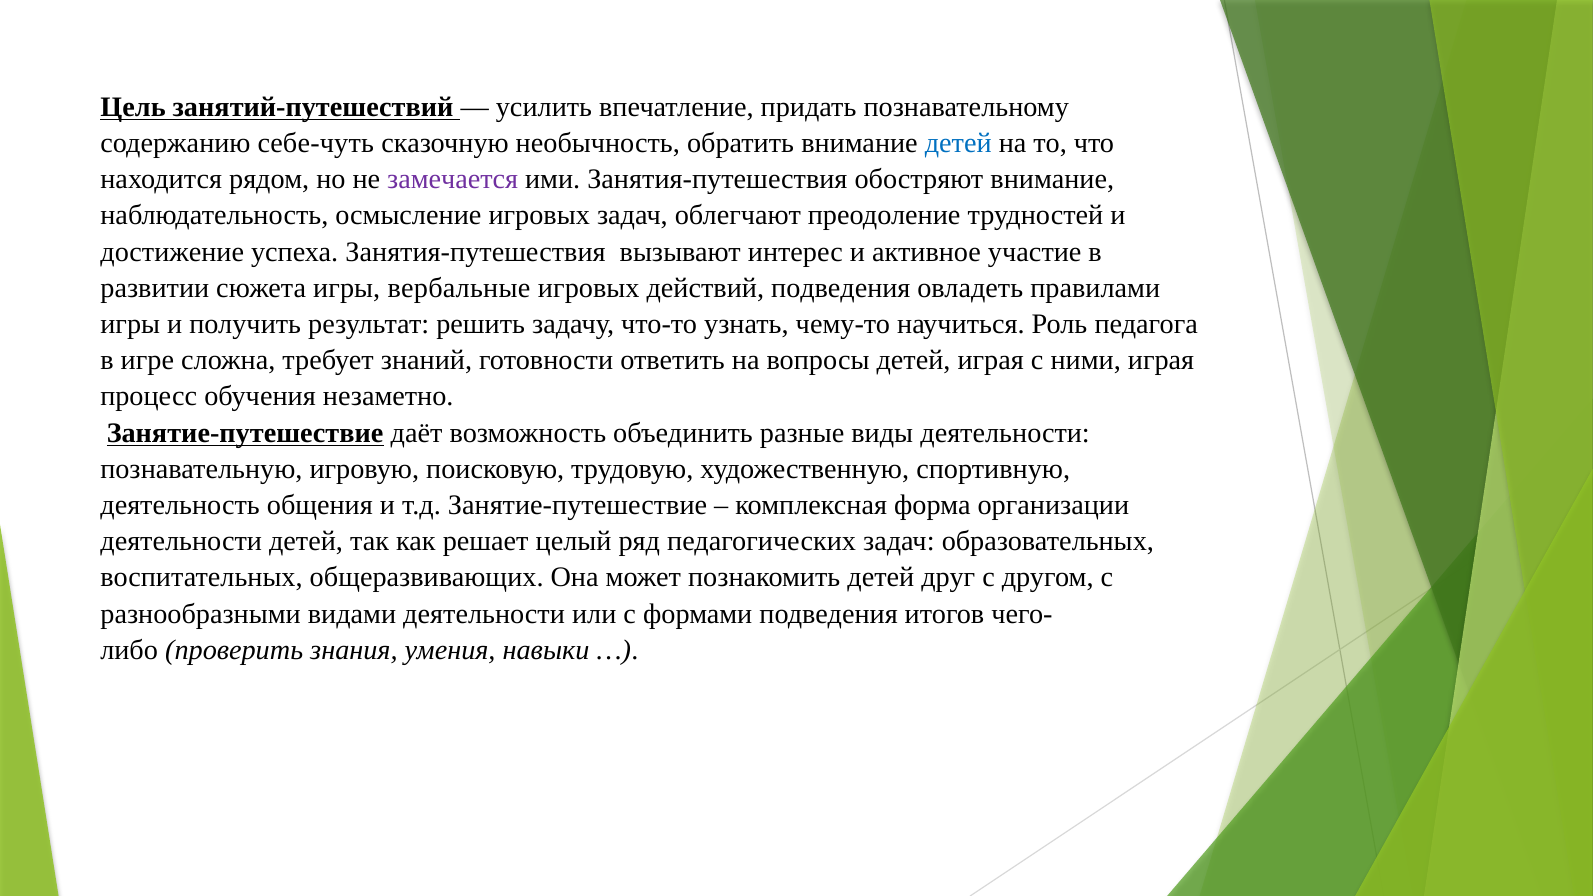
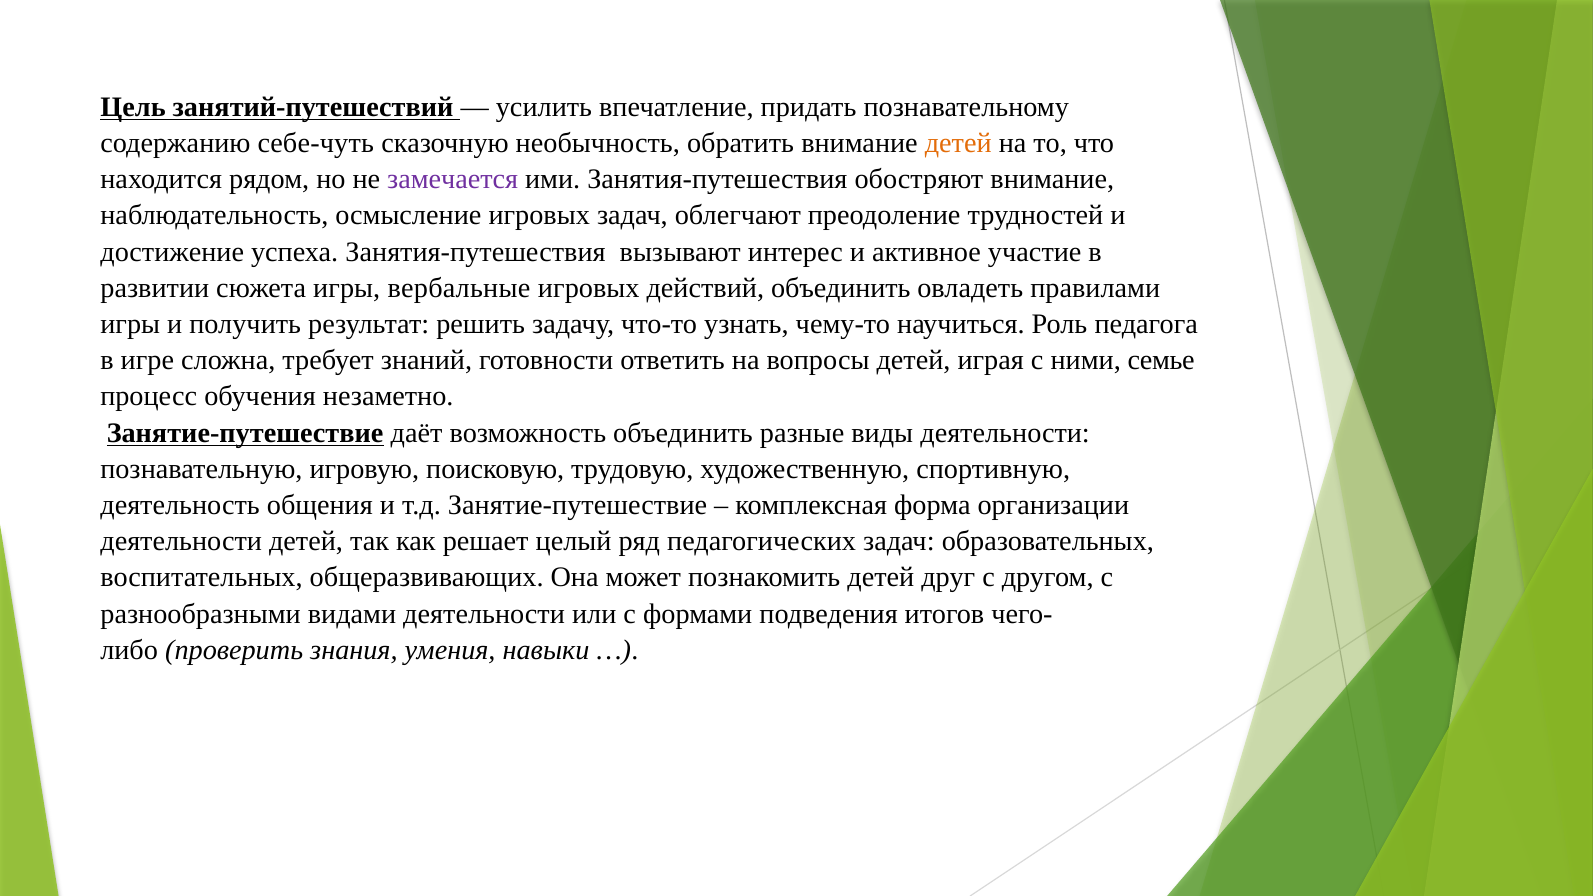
детей at (958, 143) colour: blue -> orange
действий подведения: подведения -> объединить
ними играя: играя -> семье
